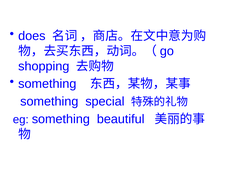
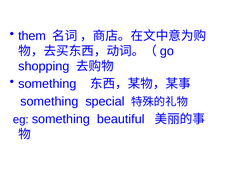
does: does -> them
